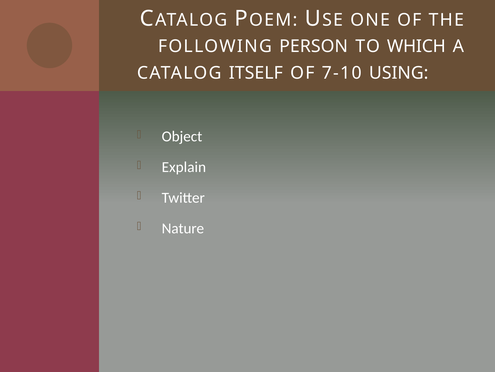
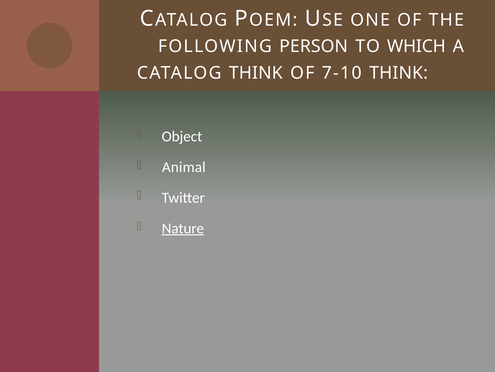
CATALOG ITSELF: ITSELF -> THINK
7-10 USING: USING -> THINK
Explain: Explain -> Animal
Nature underline: none -> present
